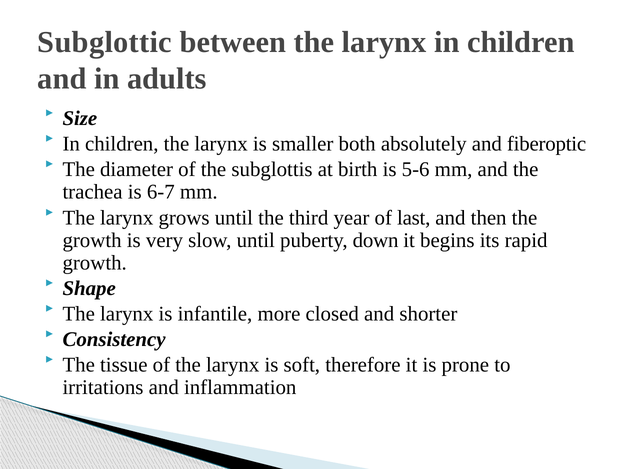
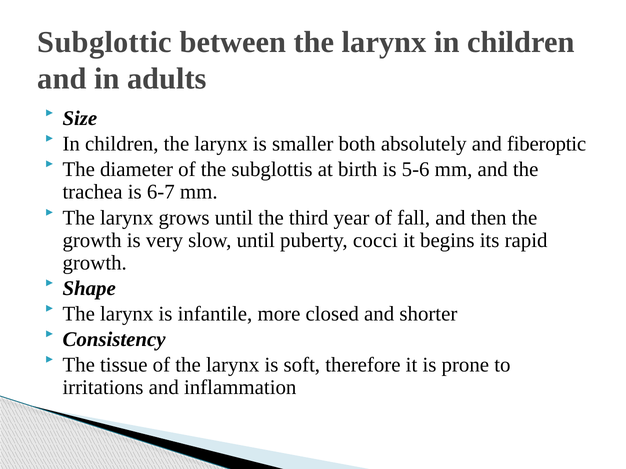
last: last -> fall
down: down -> cocci
